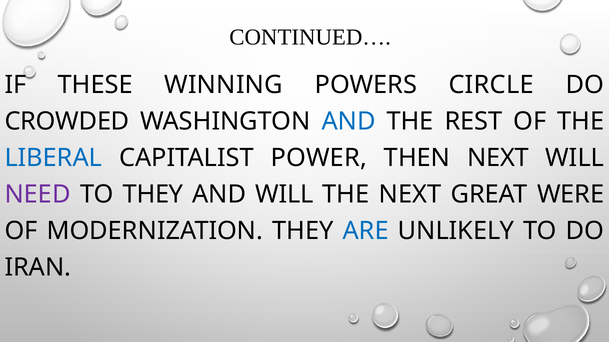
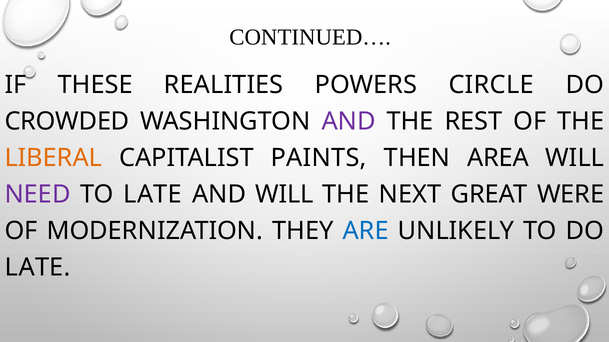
WINNING: WINNING -> REALITIES
AND at (349, 122) colour: blue -> purple
LIBERAL colour: blue -> orange
POWER: POWER -> PAINTS
THEN NEXT: NEXT -> AREA
TO THEY: THEY -> LATE
IRAN at (38, 268): IRAN -> LATE
